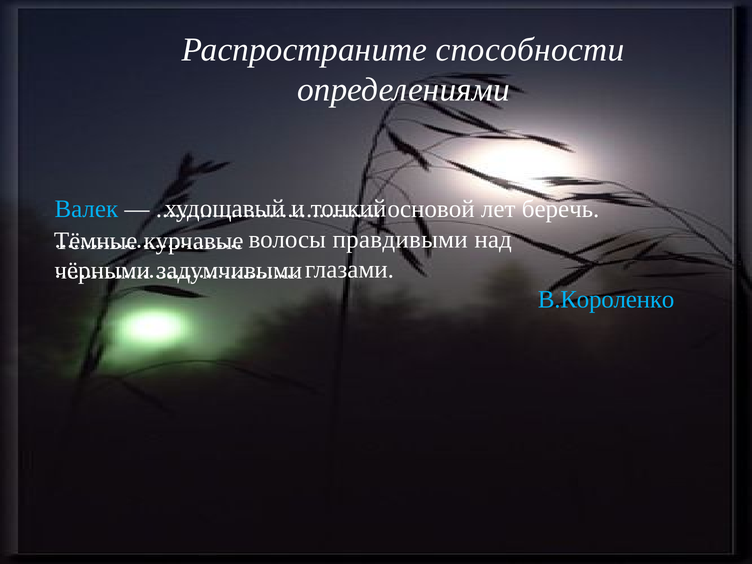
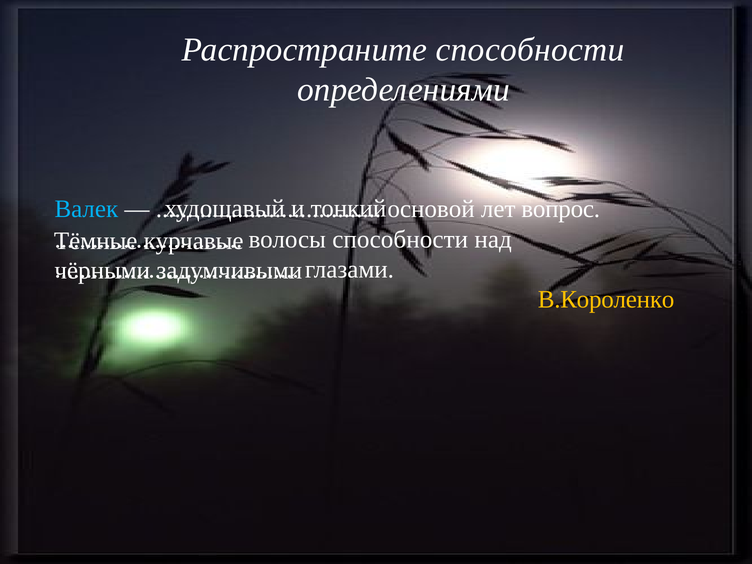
беречь: беречь -> вопрос
волосы правдивыми: правдивыми -> способности
В.Короленко colour: light blue -> yellow
